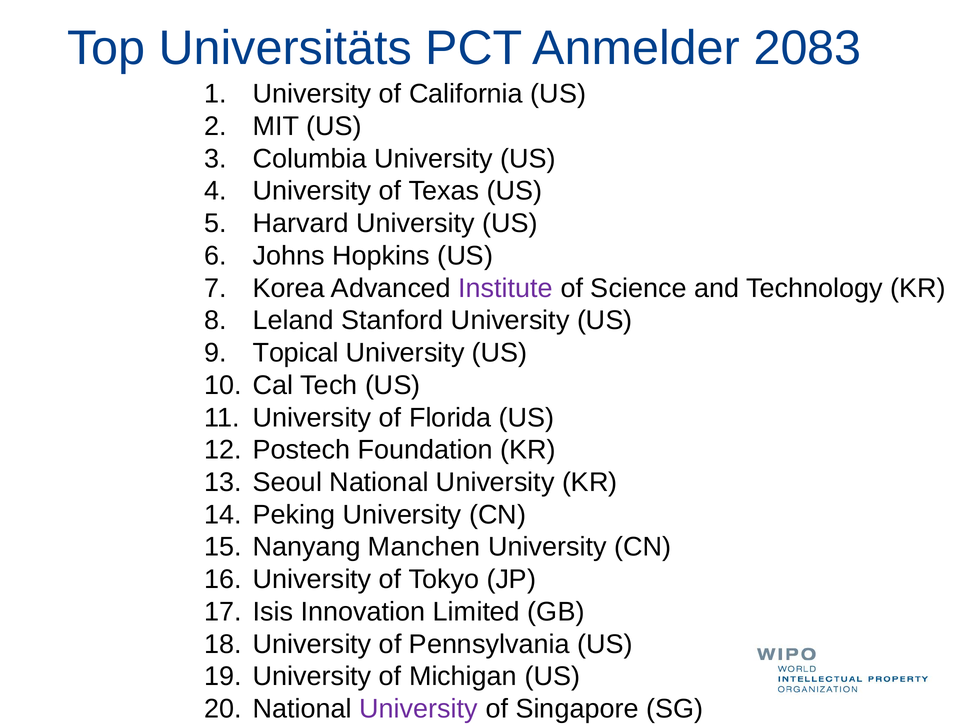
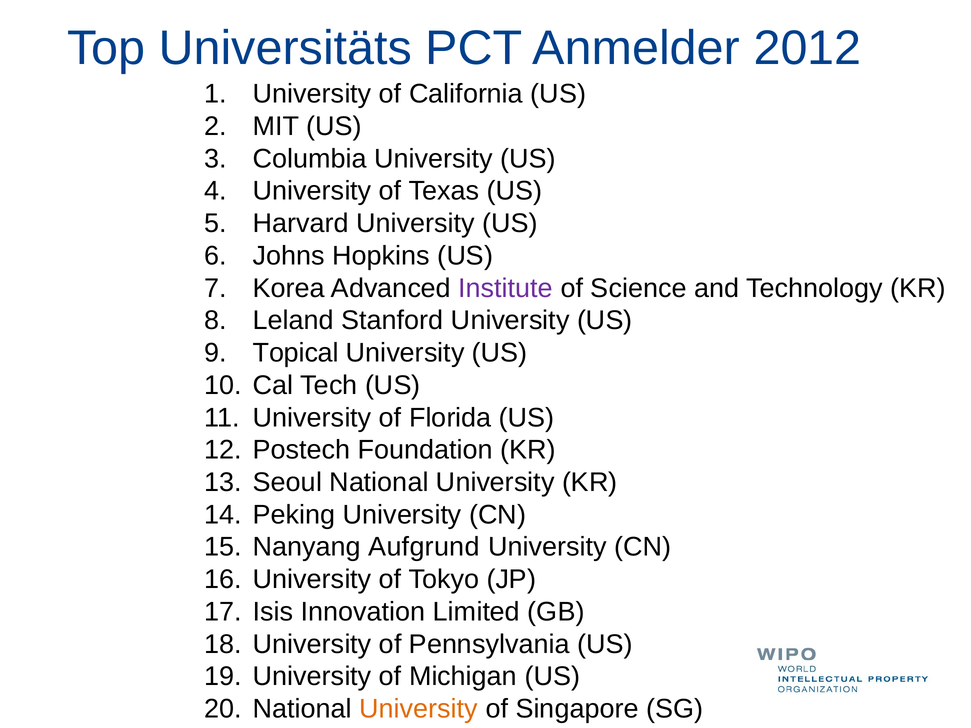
2083: 2083 -> 2012
Manchen: Manchen -> Aufgrund
University at (419, 709) colour: purple -> orange
